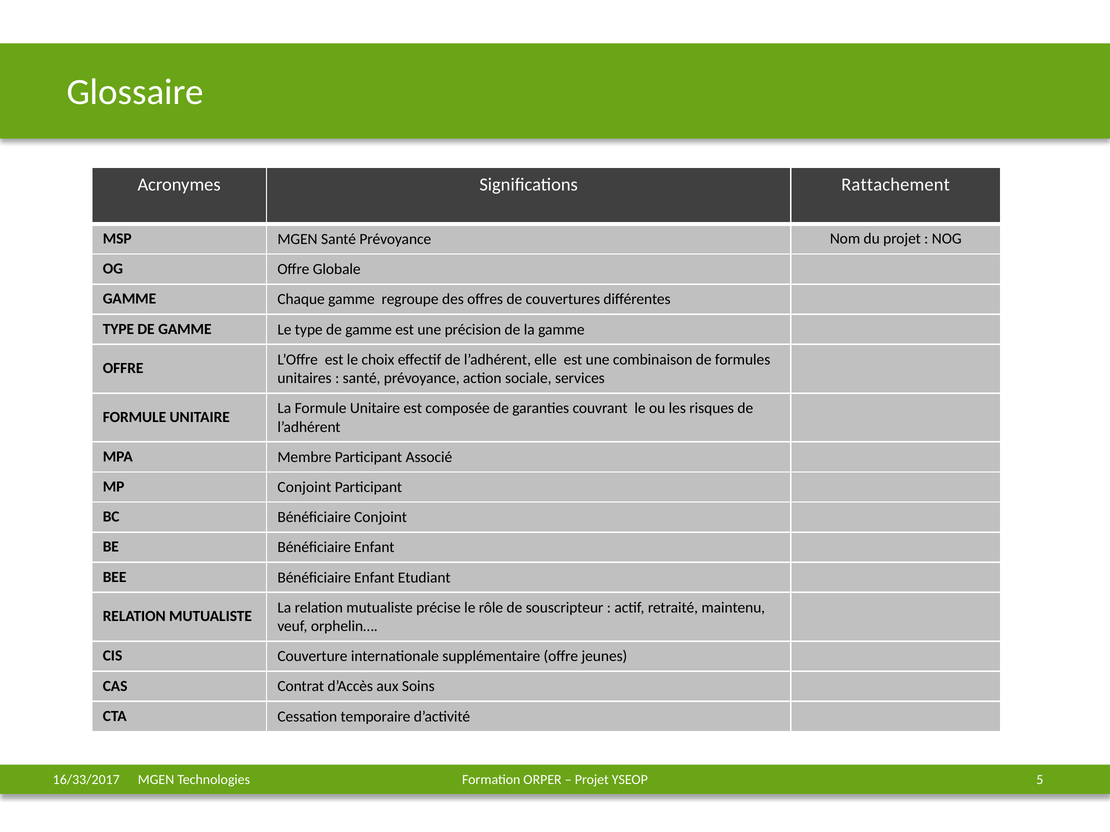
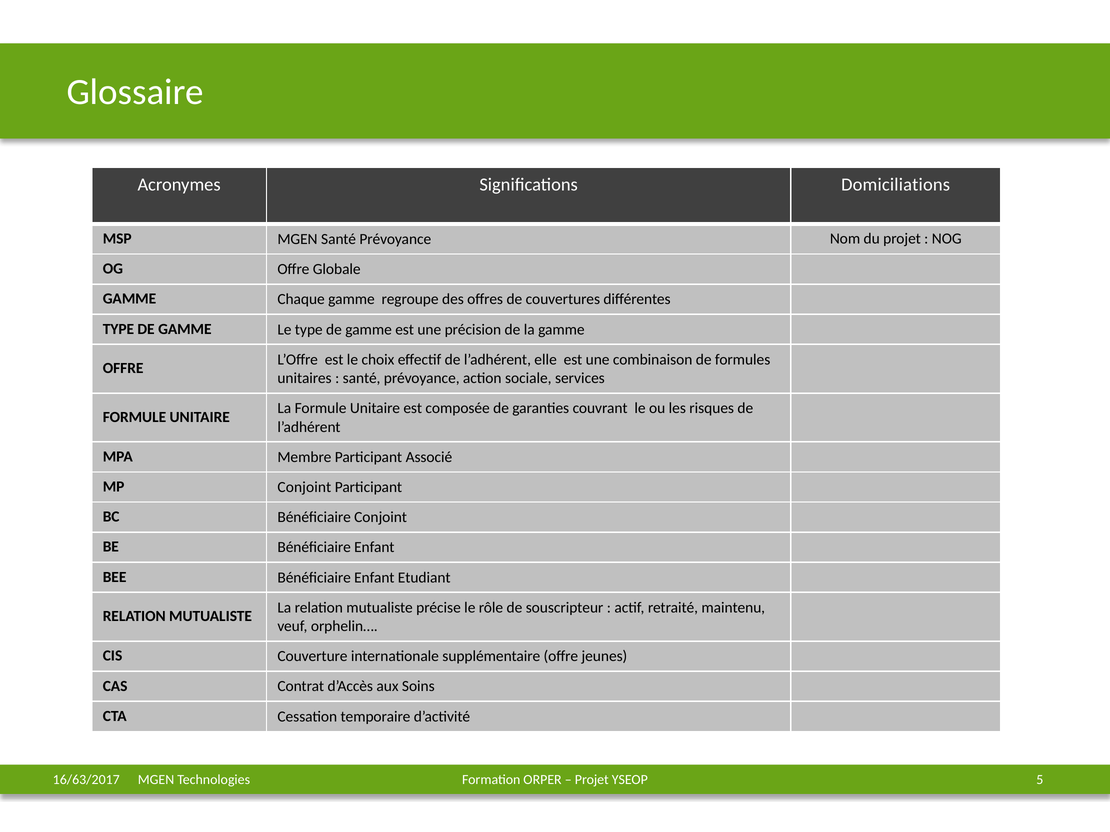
Rattachement: Rattachement -> Domiciliations
16/33/2017: 16/33/2017 -> 16/63/2017
